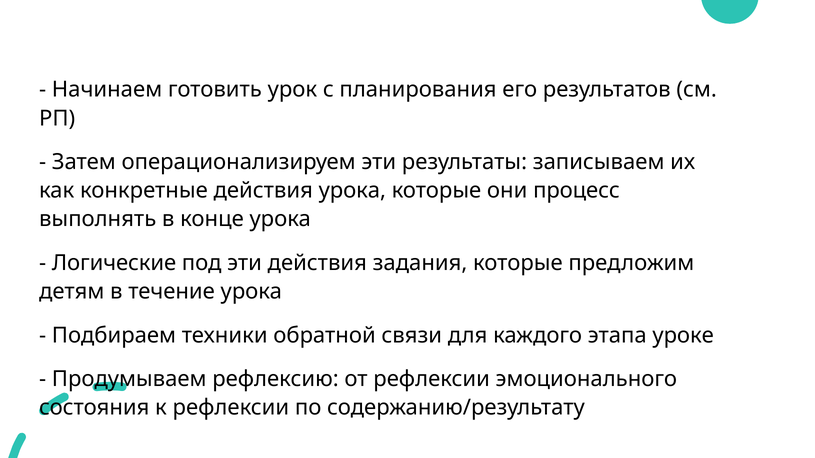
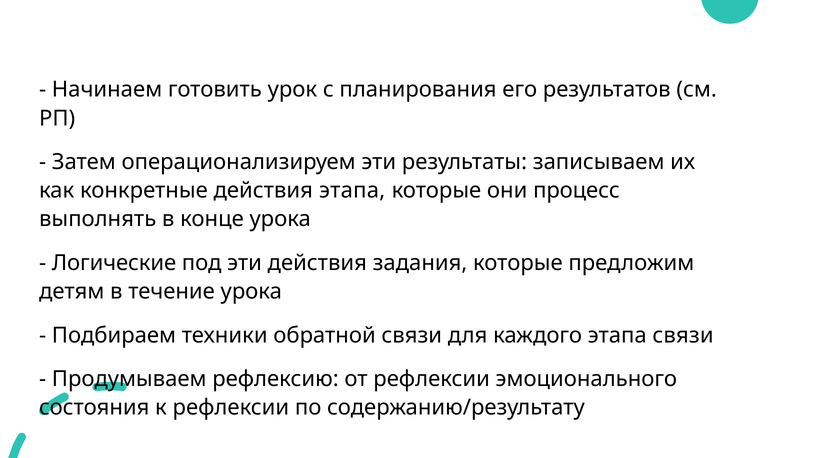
действия урока: урока -> этапа
этапа уроке: уроке -> связи
